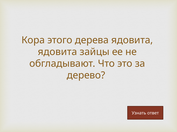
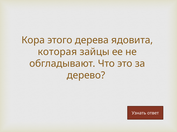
ядовита at (57, 52): ядовита -> которая
